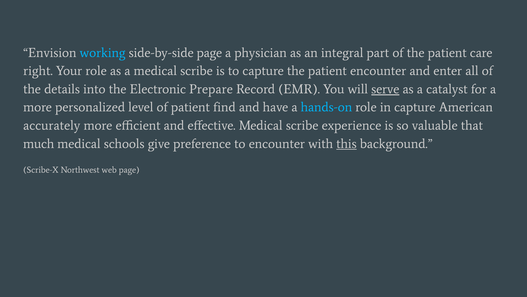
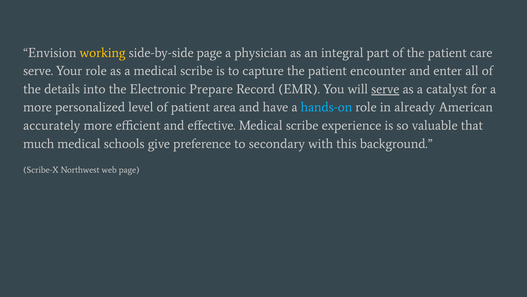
working colour: light blue -> yellow
right at (38, 71): right -> serve
find: find -> area
in capture: capture -> already
to encounter: encounter -> secondary
this underline: present -> none
